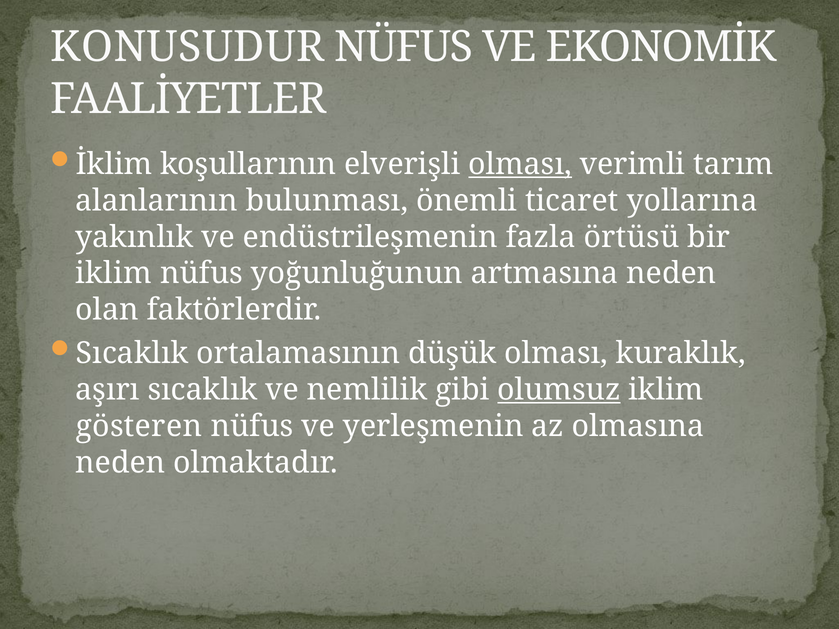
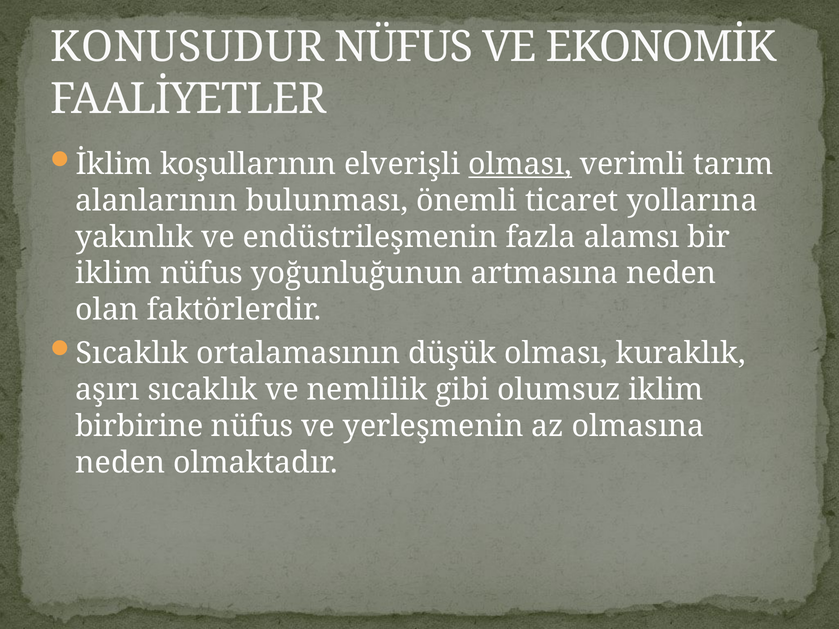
örtüsü: örtüsü -> alamsı
olumsuz underline: present -> none
gösteren: gösteren -> birbirine
